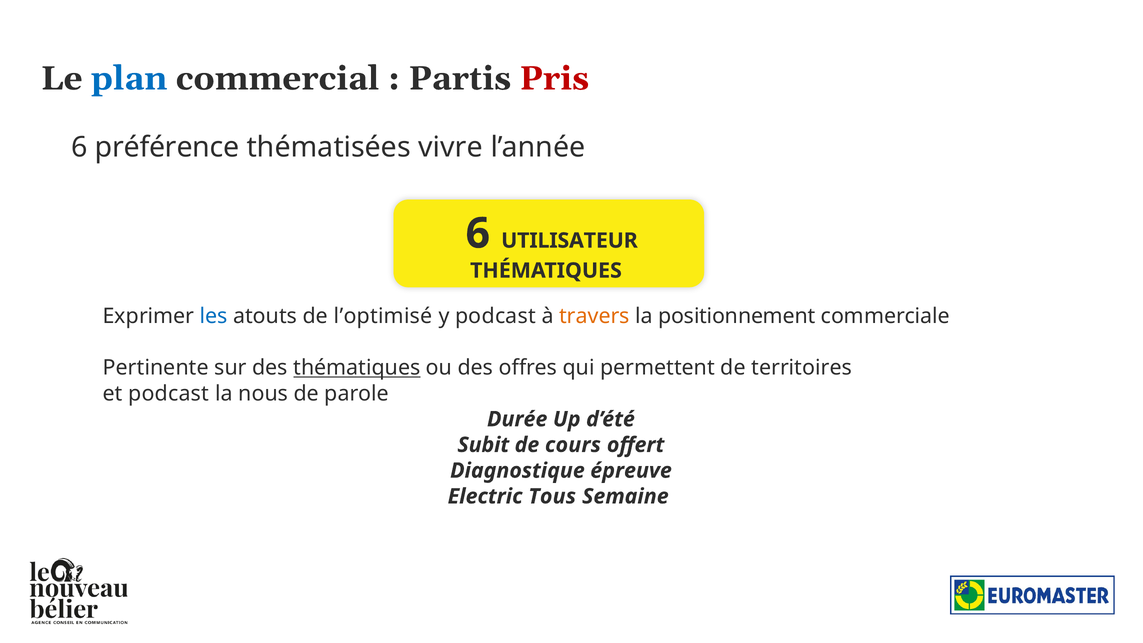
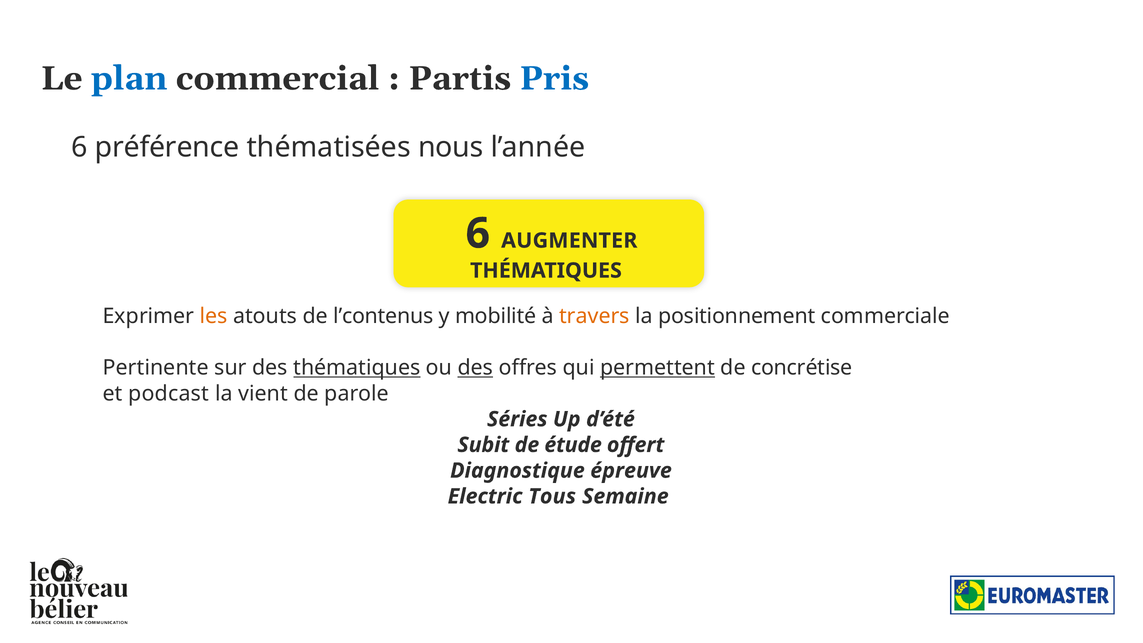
Pris colour: red -> blue
vivre: vivre -> nous
UTILISATEUR: UTILISATEUR -> AUGMENTER
les colour: blue -> orange
l’optimisé: l’optimisé -> l’contenus
y podcast: podcast -> mobilité
des at (475, 368) underline: none -> present
permettent underline: none -> present
territoires: territoires -> concrétise
nous: nous -> vient
Durée: Durée -> Séries
cours: cours -> étude
